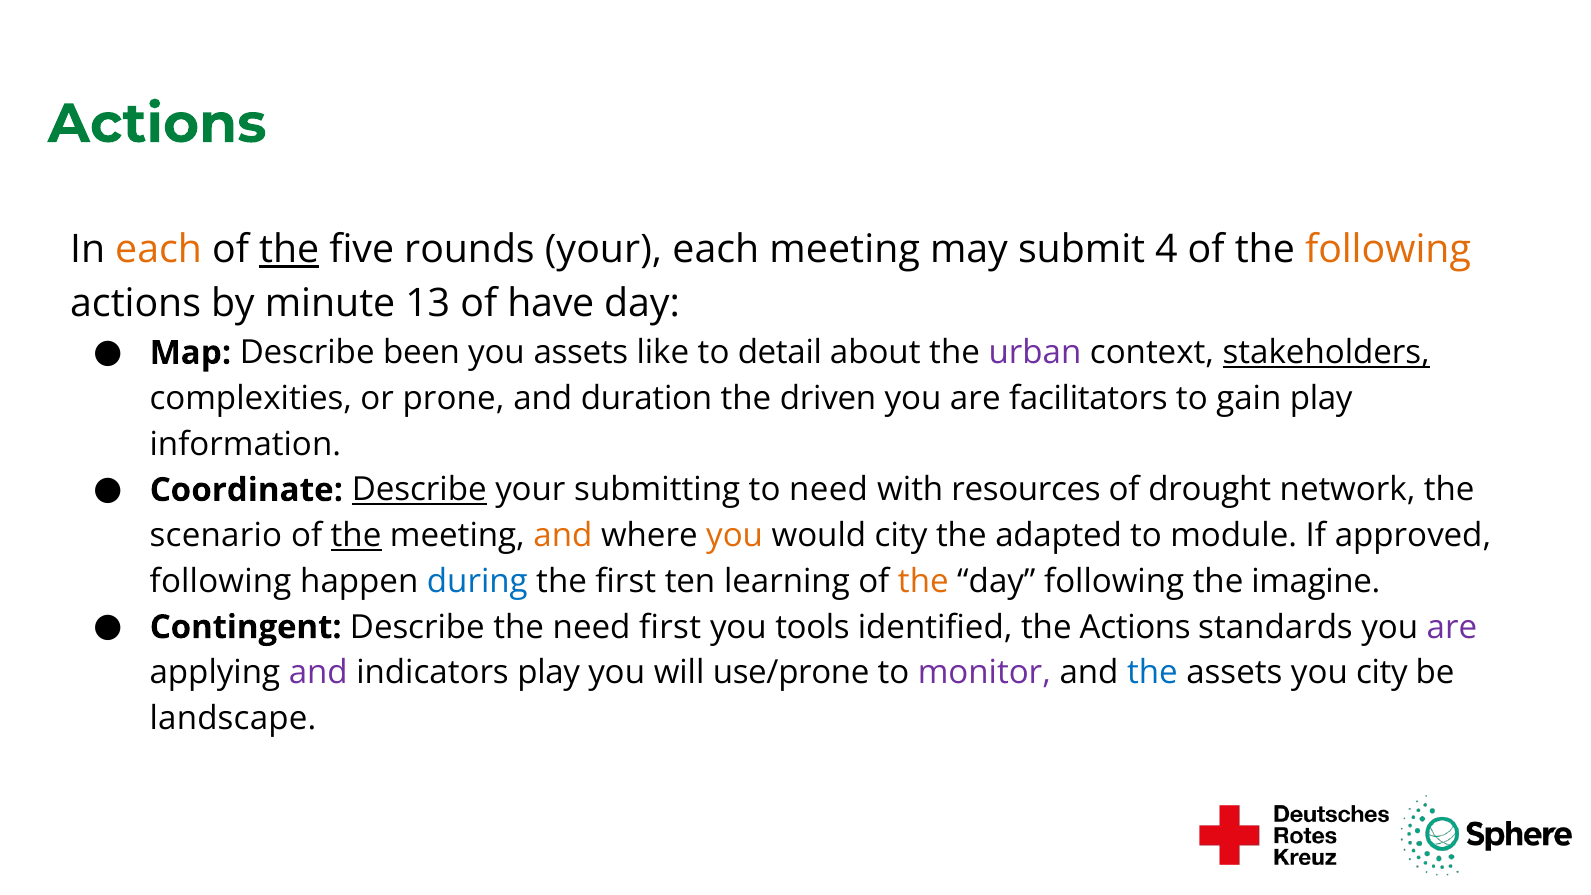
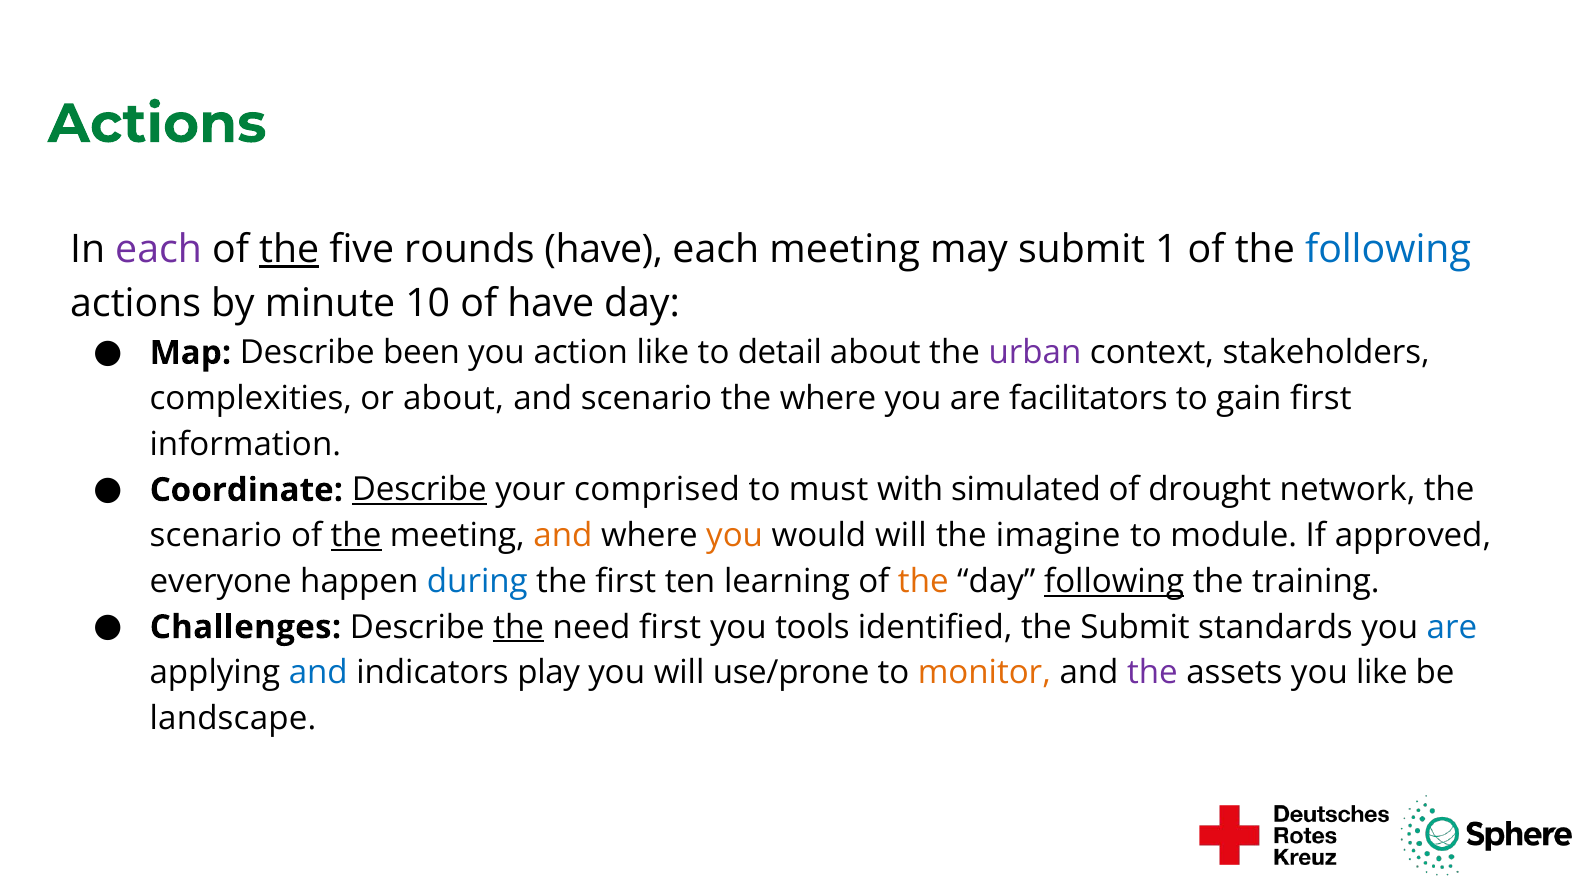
each at (159, 250) colour: orange -> purple
rounds your: your -> have
4: 4 -> 1
following at (1388, 250) colour: orange -> blue
13: 13 -> 10
you assets: assets -> action
stakeholders underline: present -> none
or prone: prone -> about
and duration: duration -> scenario
the driven: driven -> where
gain play: play -> first
submitting: submitting -> comprised
to need: need -> must
resources: resources -> simulated
would city: city -> will
adapted: adapted -> imagine
following at (221, 581): following -> everyone
following at (1114, 581) underline: none -> present
imagine: imagine -> training
Contingent: Contingent -> Challenges
the at (519, 627) underline: none -> present
the Actions: Actions -> Submit
are at (1452, 627) colour: purple -> blue
and at (318, 673) colour: purple -> blue
monitor colour: purple -> orange
the at (1152, 673) colour: blue -> purple
you city: city -> like
